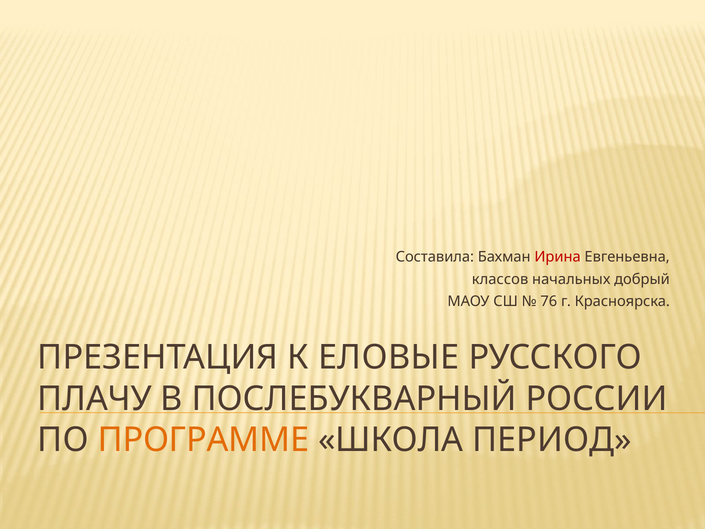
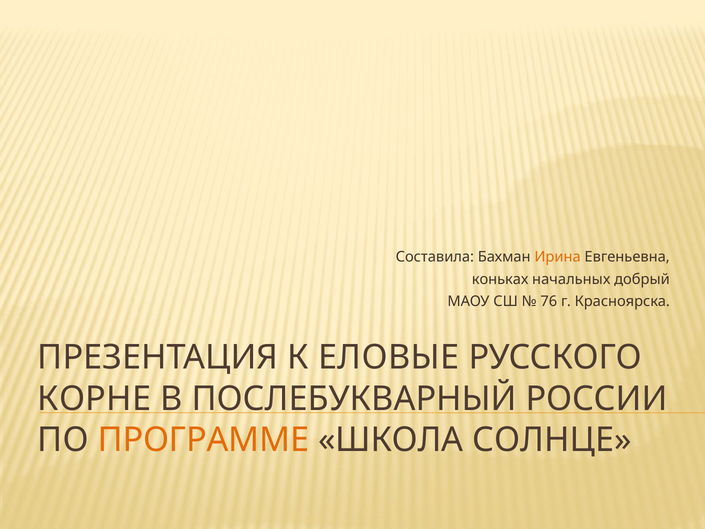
Ирина colour: red -> orange
классов: классов -> коньках
ПЛАЧУ: ПЛАЧУ -> КОРНЕ
ПЕРИОД: ПЕРИОД -> СОЛНЦЕ
